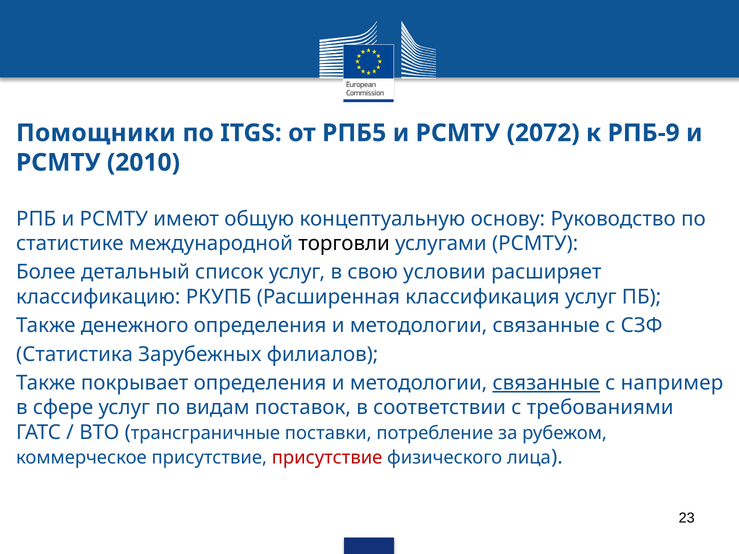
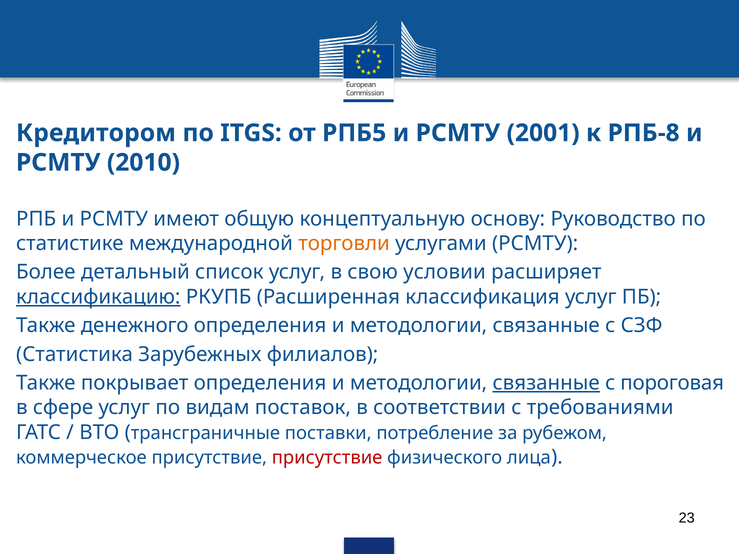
Помощники: Помощники -> Кредитором
2072: 2072 -> 2001
РПБ-9: РПБ-9 -> РПБ-8
торговли colour: black -> orange
классификацию underline: none -> present
например: например -> пороговая
